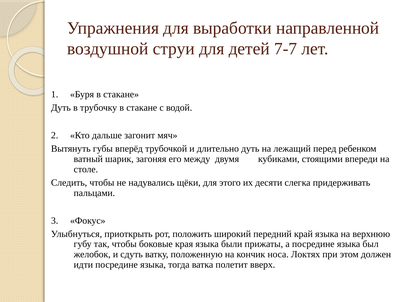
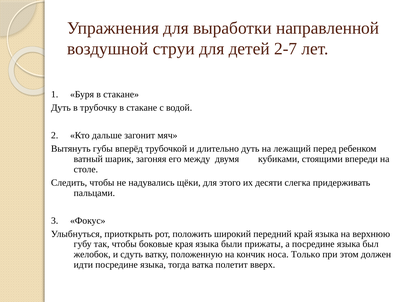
7-7: 7-7 -> 2-7
Локтях: Локтях -> Только
